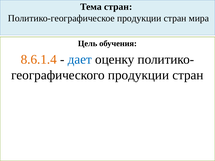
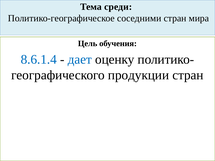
Тема стран: стран -> среди
Политико-географическое продукции: продукции -> соседними
8.6.1.4 colour: orange -> blue
